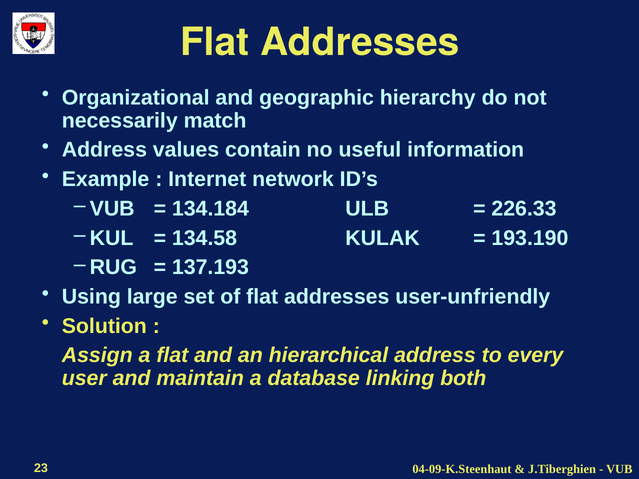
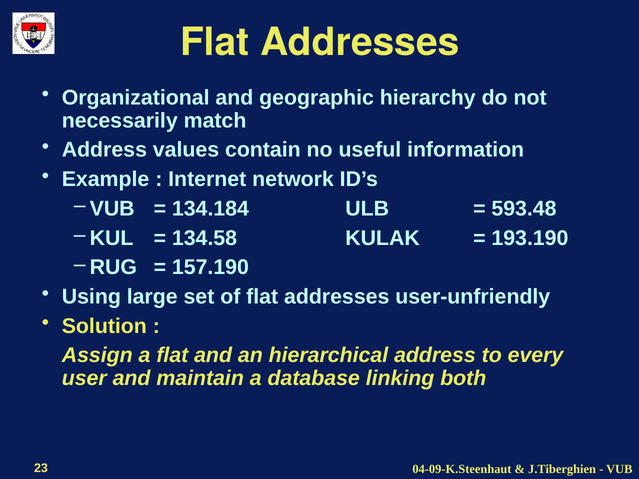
226.33: 226.33 -> 593.48
137.193: 137.193 -> 157.190
